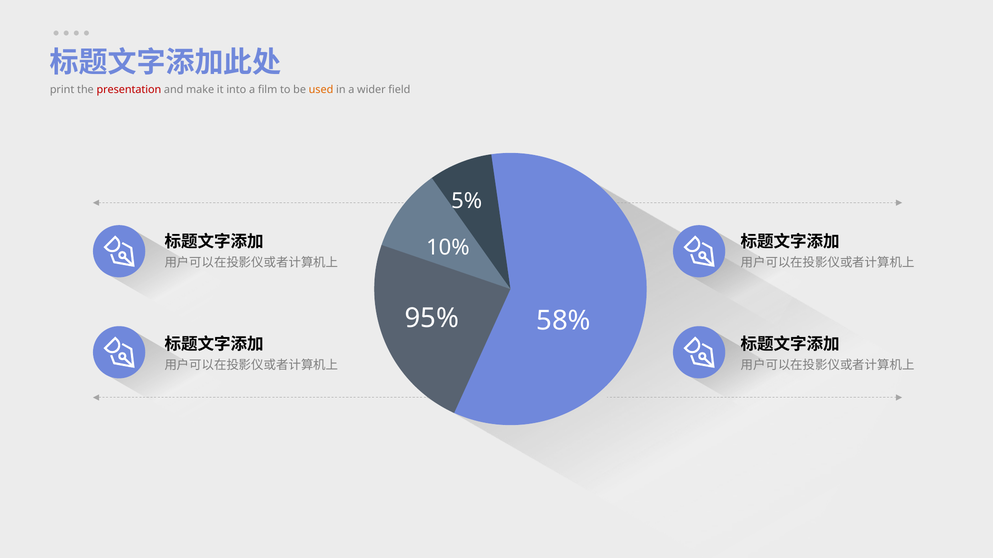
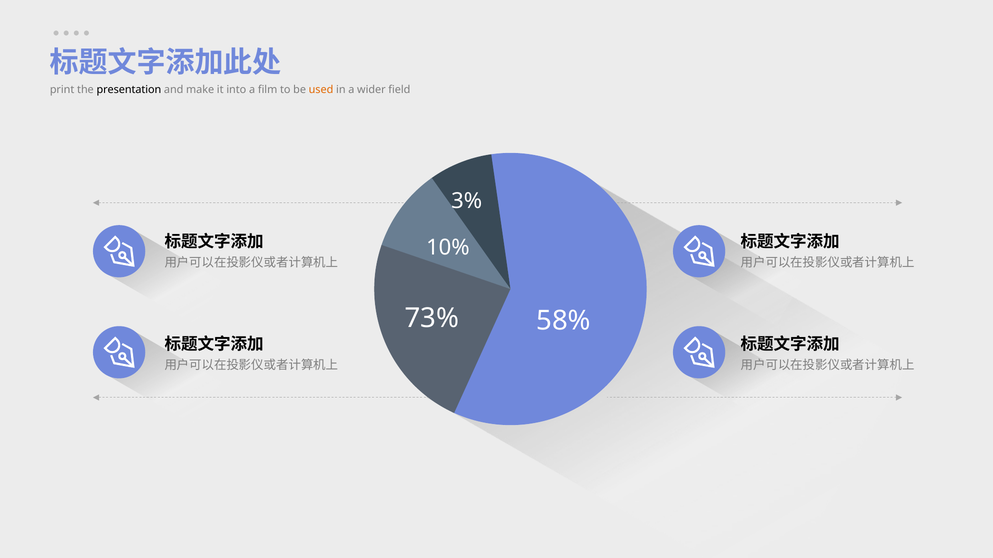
presentation colour: red -> black
5%: 5% -> 3%
95%: 95% -> 73%
